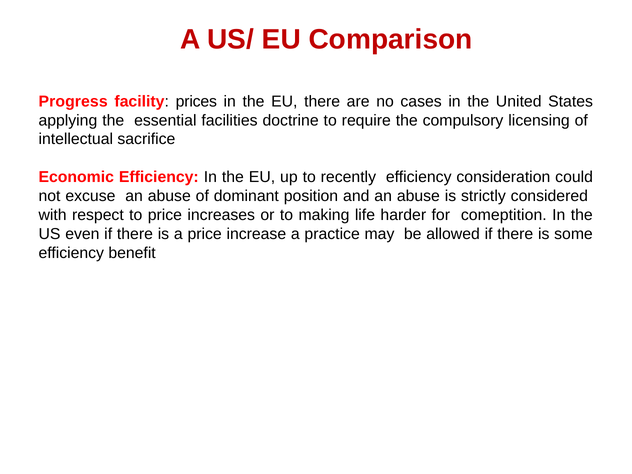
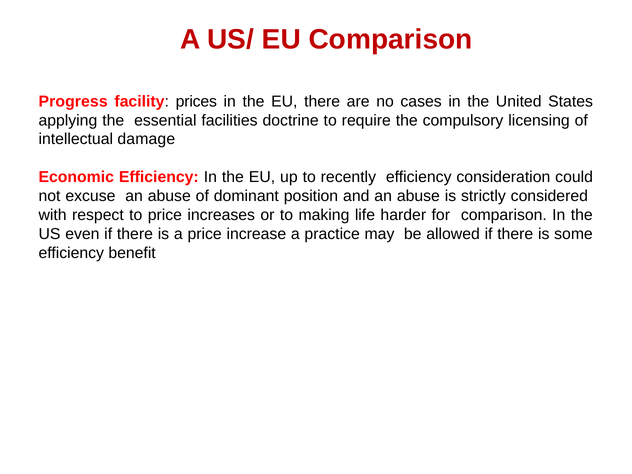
sacrifice: sacrifice -> damage
for comeptition: comeptition -> comparison
